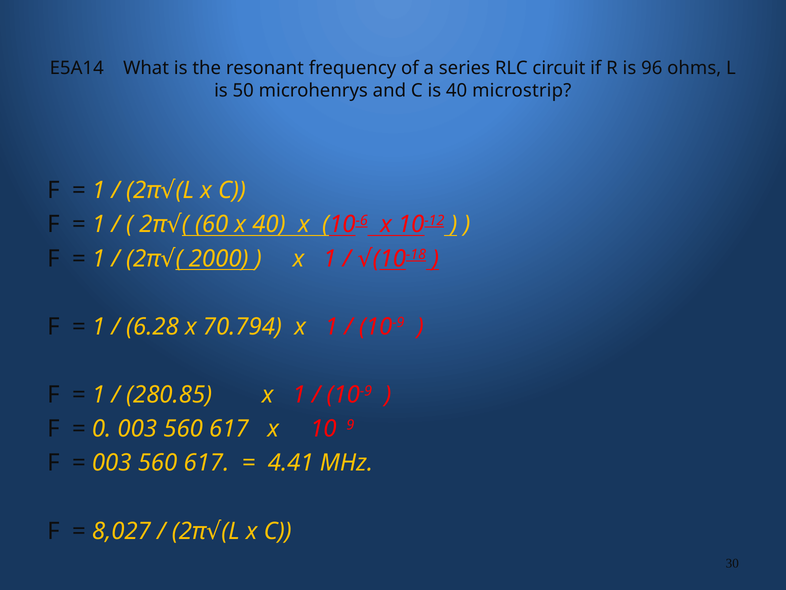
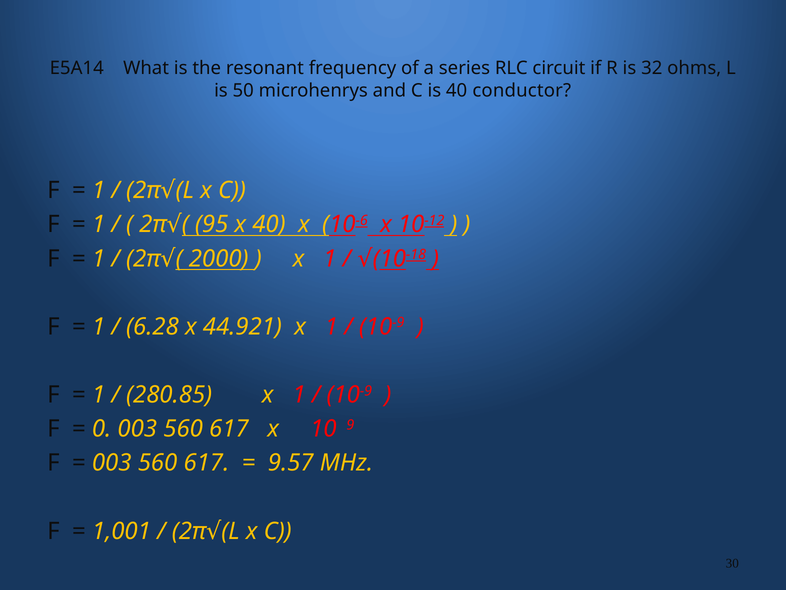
96: 96 -> 32
microstrip: microstrip -> conductor
60: 60 -> 95
70.794: 70.794 -> 44.921
4.41: 4.41 -> 9.57
8,027: 8,027 -> 1,001
